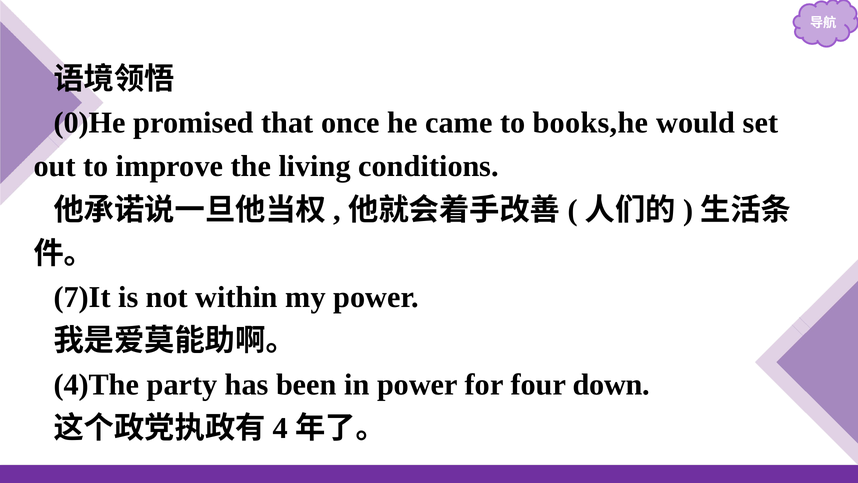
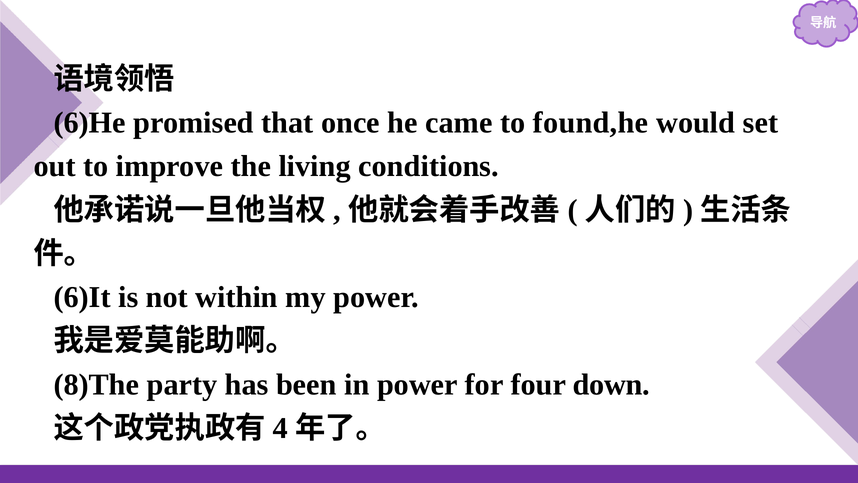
0)He: 0)He -> 6)He
books,he: books,he -> found,he
7)It: 7)It -> 6)It
4)The: 4)The -> 8)The
